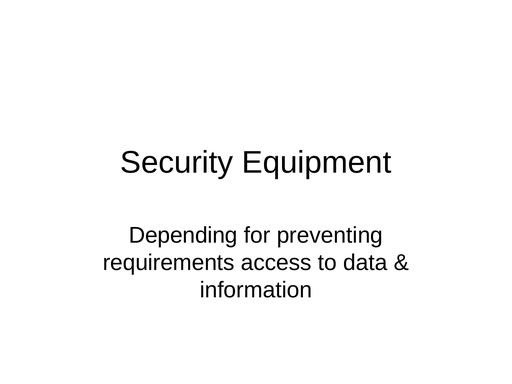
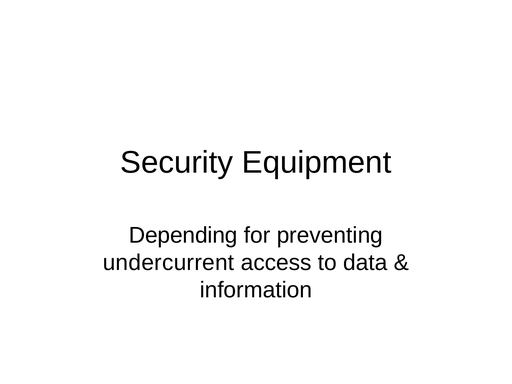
requirements: requirements -> undercurrent
